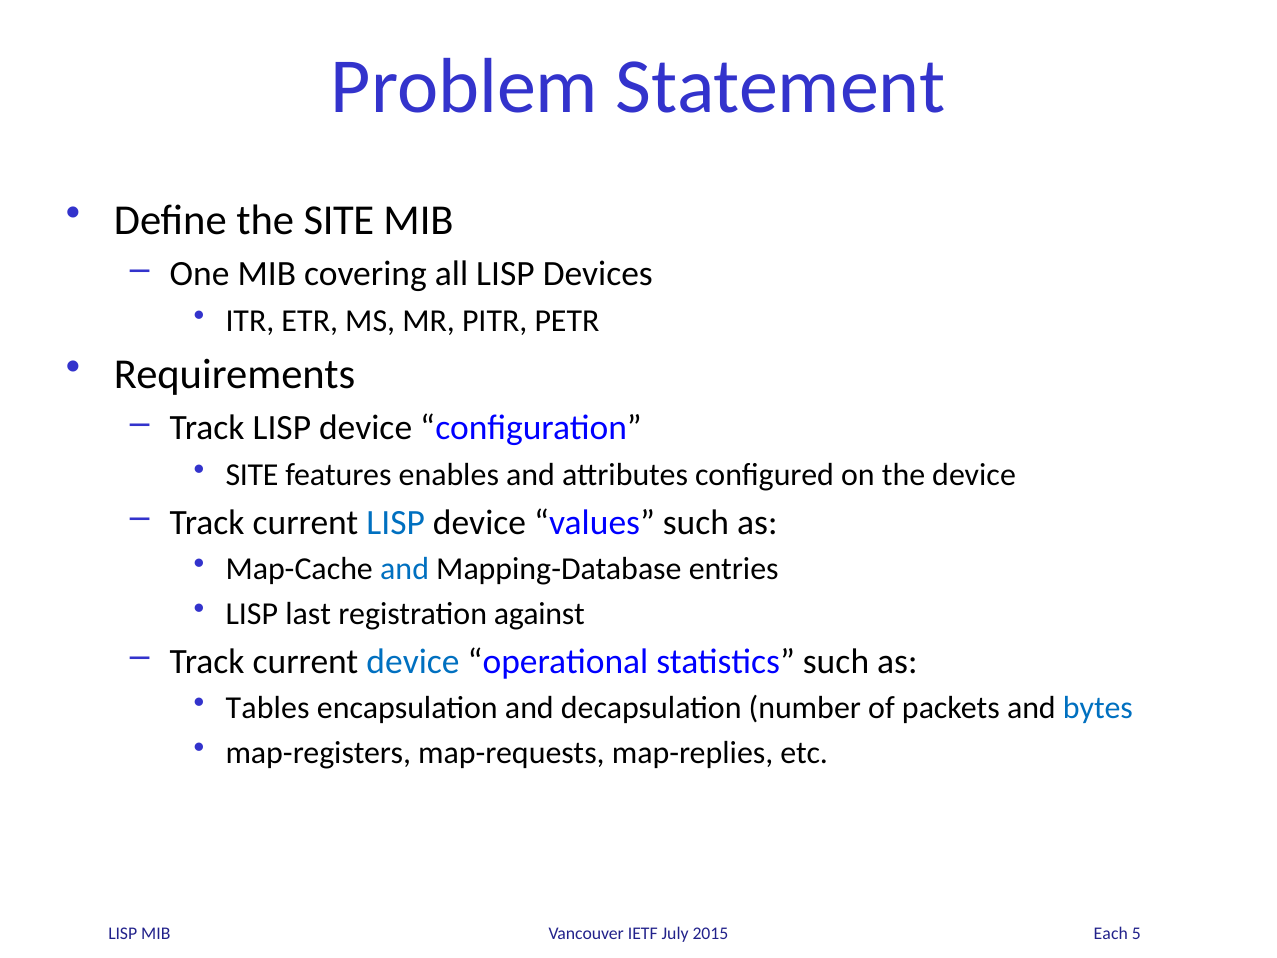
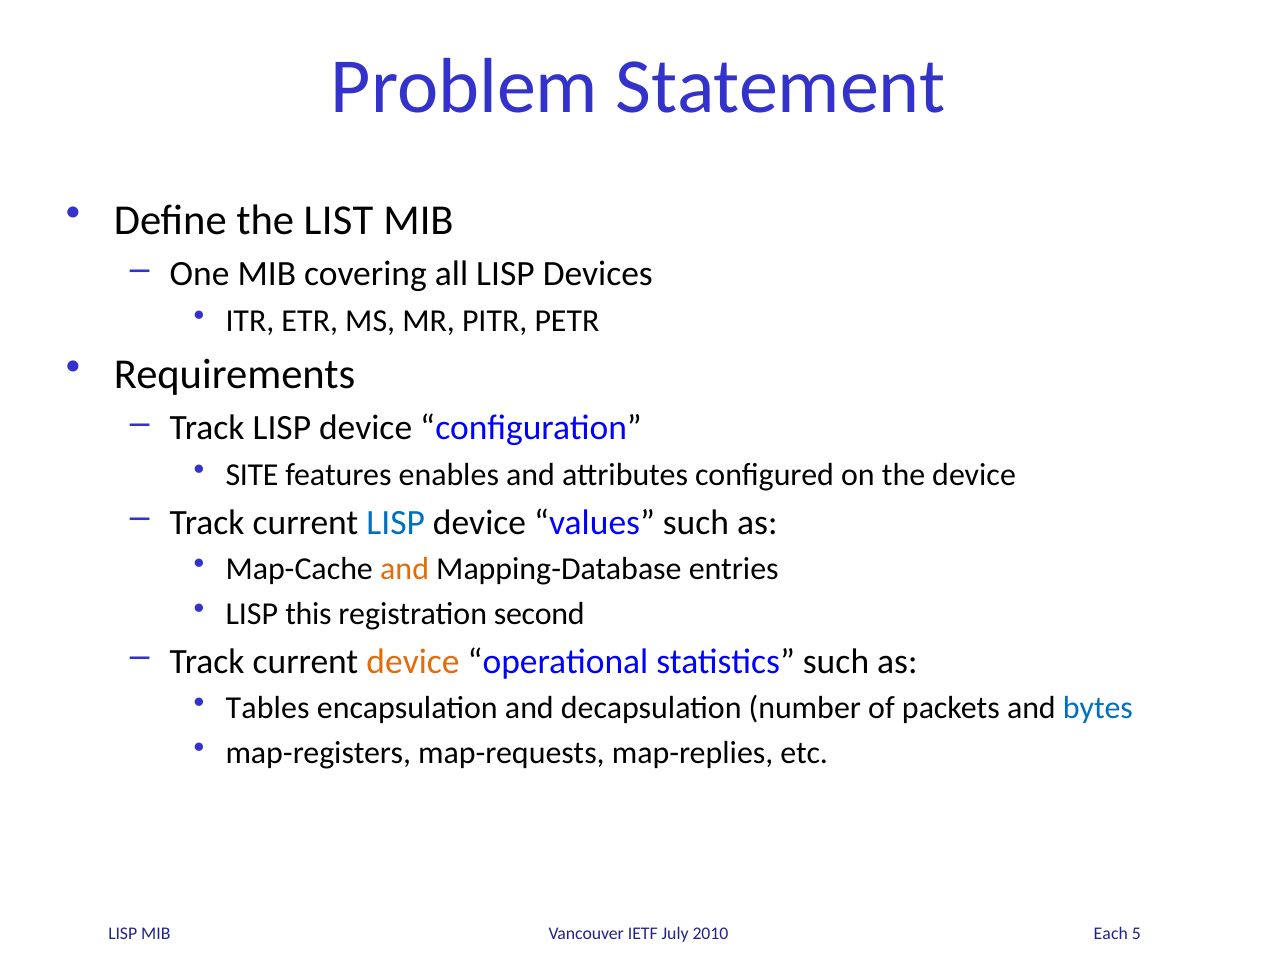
the SITE: SITE -> LIST
and at (405, 569) colour: blue -> orange
last: last -> this
against: against -> second
device at (413, 661) colour: blue -> orange
2015: 2015 -> 2010
